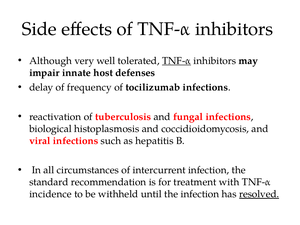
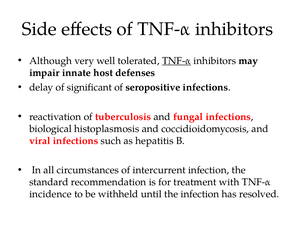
frequency: frequency -> significant
tocilizumab: tocilizumab -> seropositive
resolved underline: present -> none
